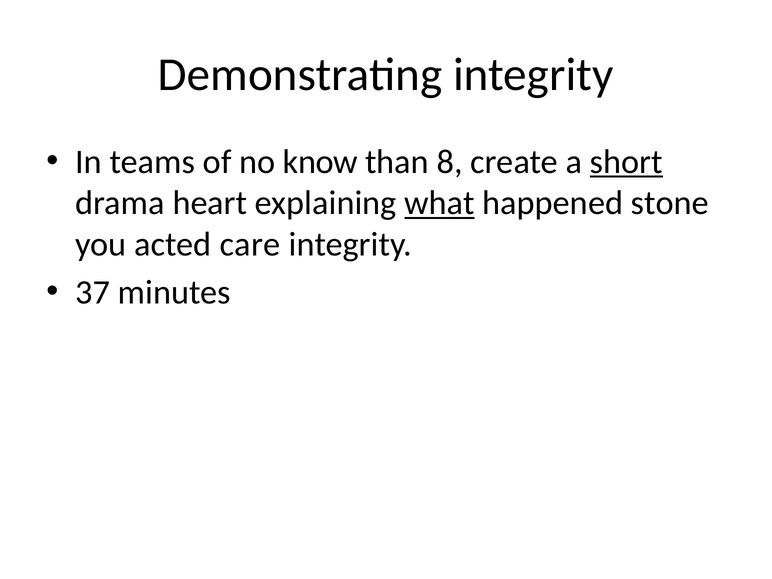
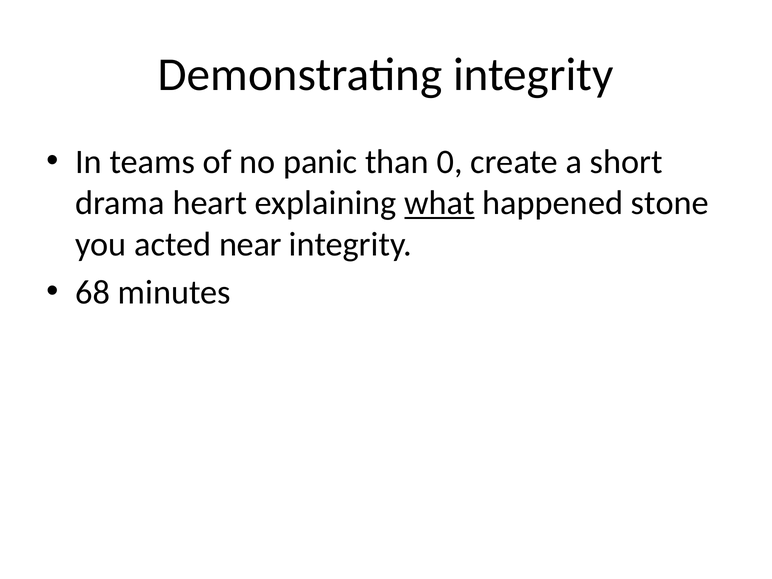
know: know -> panic
8: 8 -> 0
short underline: present -> none
care: care -> near
37: 37 -> 68
